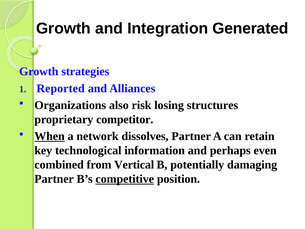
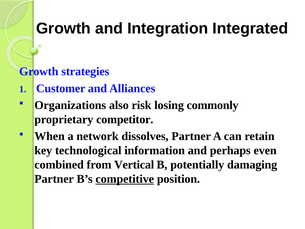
Generated: Generated -> Integrated
Reported: Reported -> Customer
structures: structures -> commonly
When underline: present -> none
